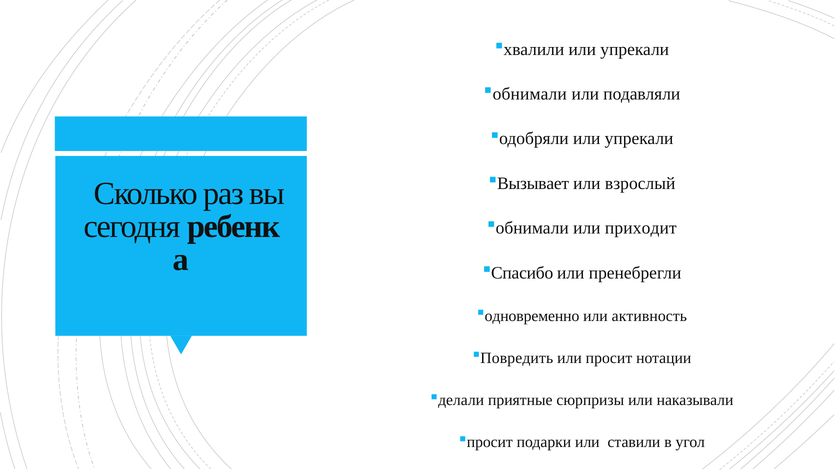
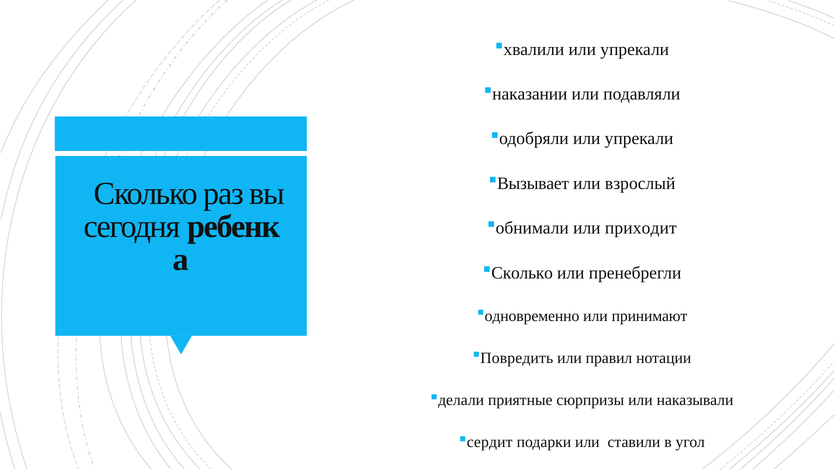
обнимали at (530, 94): обнимали -> наказании
Спасибо at (522, 273): Спасибо -> Сколько
активность: активность -> принимают
или просит: просит -> правил
просит at (490, 442): просит -> сердит
